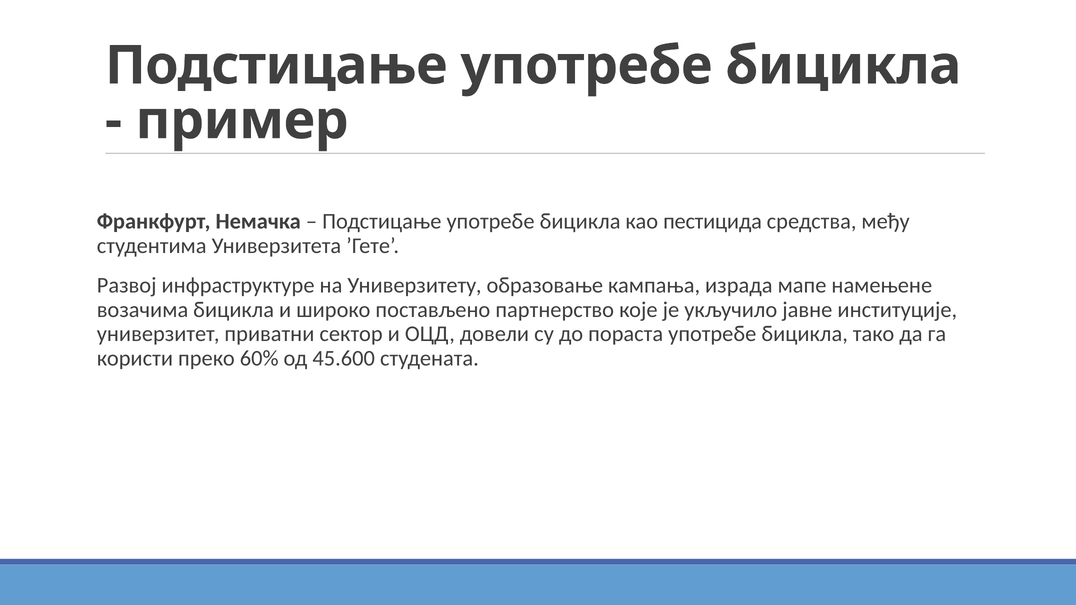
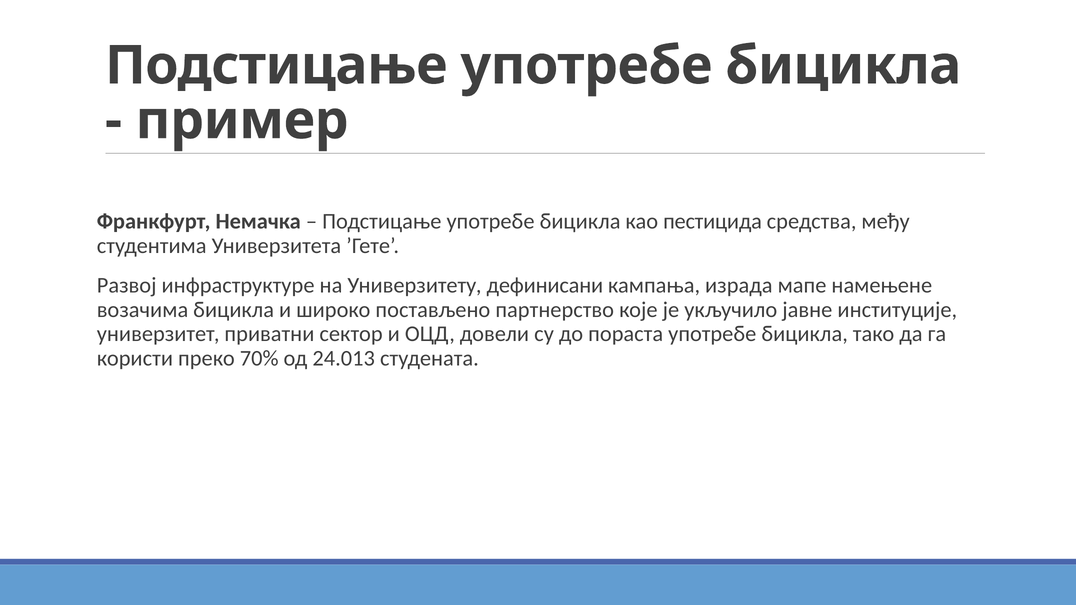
образовање: образовање -> дефинисани
60%: 60% -> 70%
45.600: 45.600 -> 24.013
